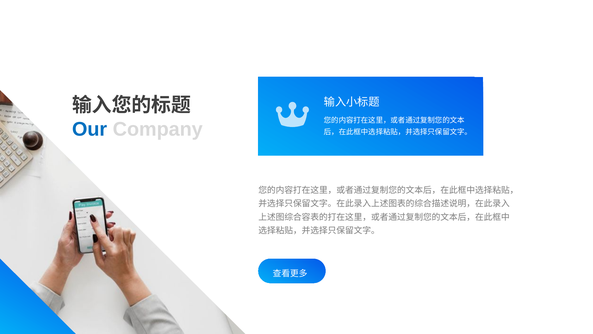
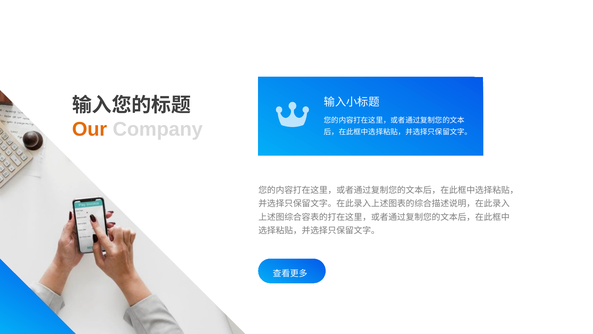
Our colour: blue -> orange
